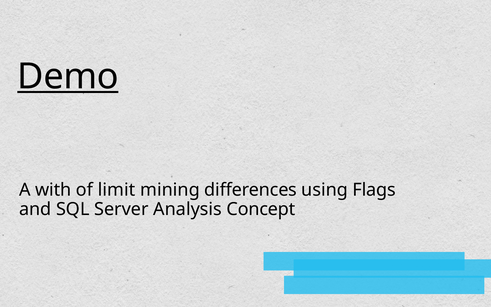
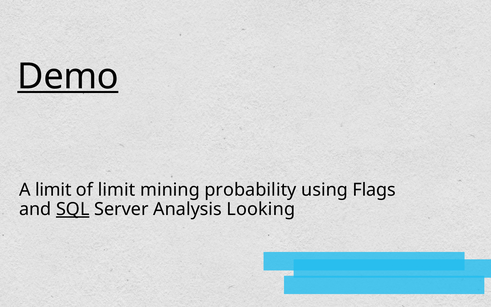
A with: with -> limit
differences: differences -> probability
SQL underline: none -> present
Concept: Concept -> Looking
